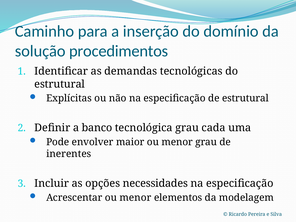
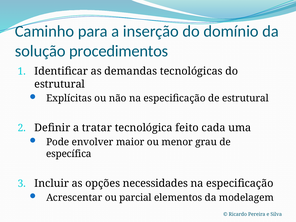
banco: banco -> tratar
tecnológica grau: grau -> feito
inerentes: inerentes -> específica
Acrescentar ou menor: menor -> parcial
